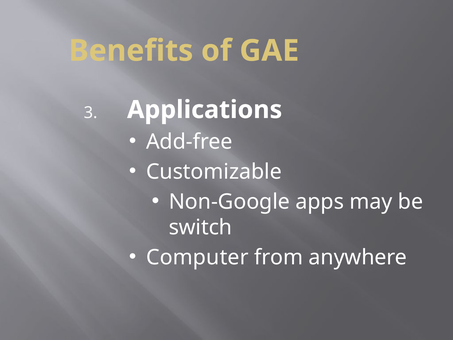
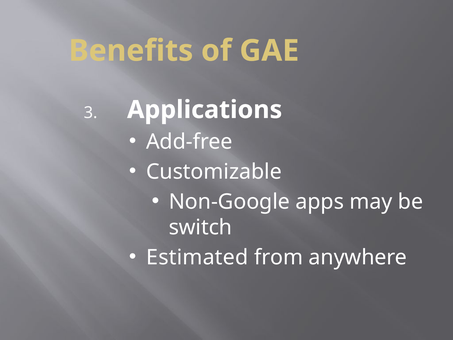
Computer: Computer -> Estimated
